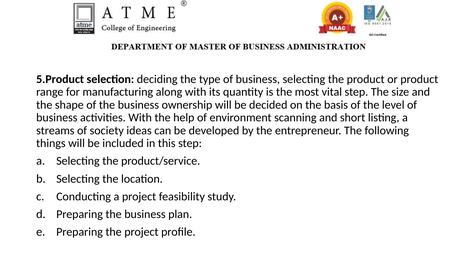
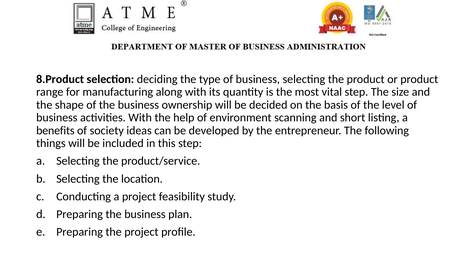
5.Product: 5.Product -> 8.Product
streams: streams -> benefits
